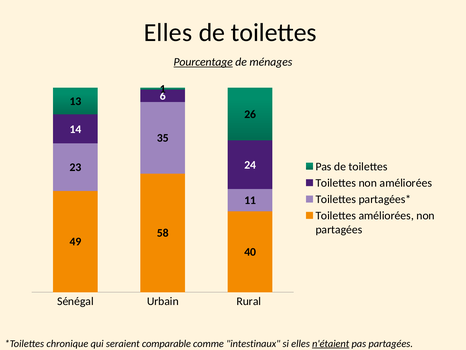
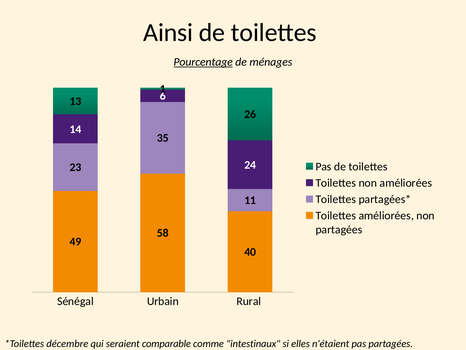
Elles at (168, 32): Elles -> Ainsi
chronique: chronique -> décembre
n'étaient underline: present -> none
